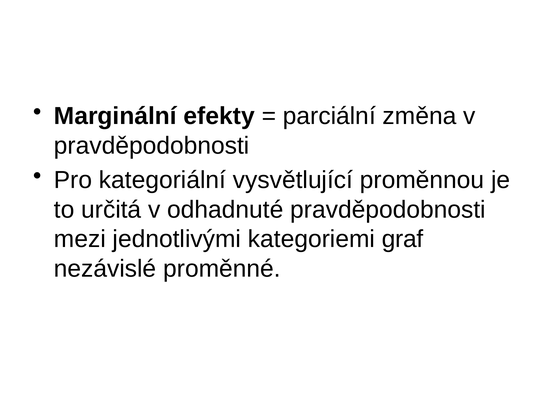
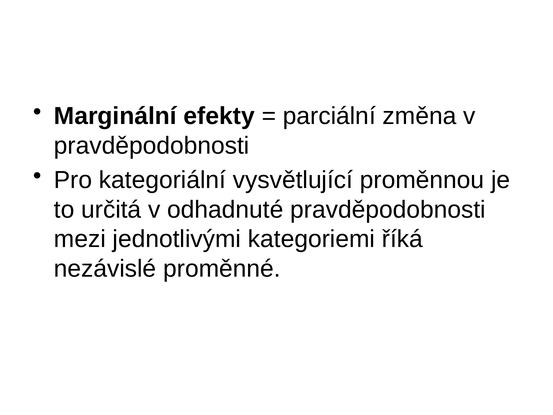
graf: graf -> říká
